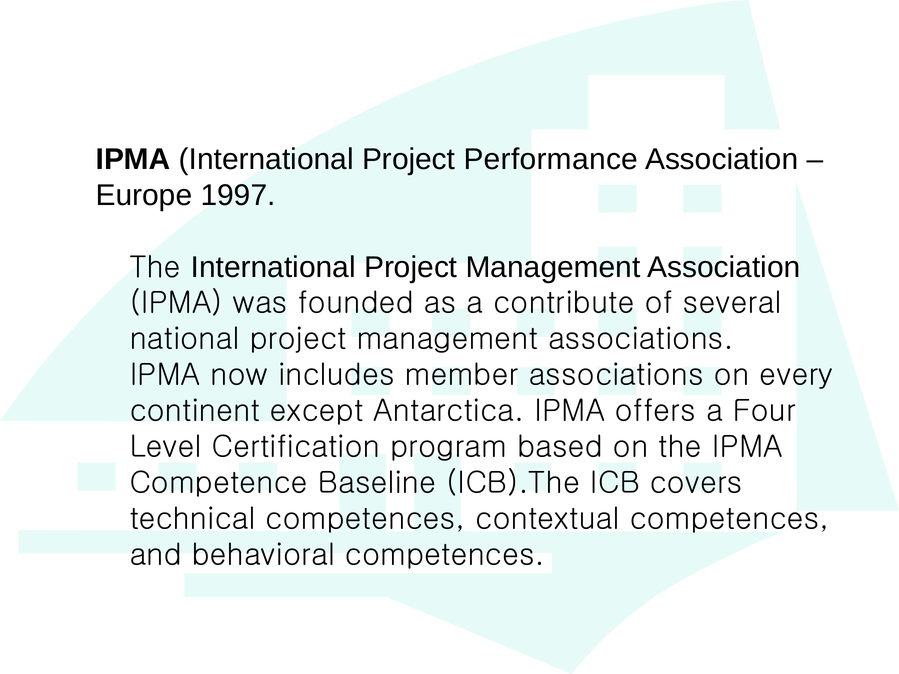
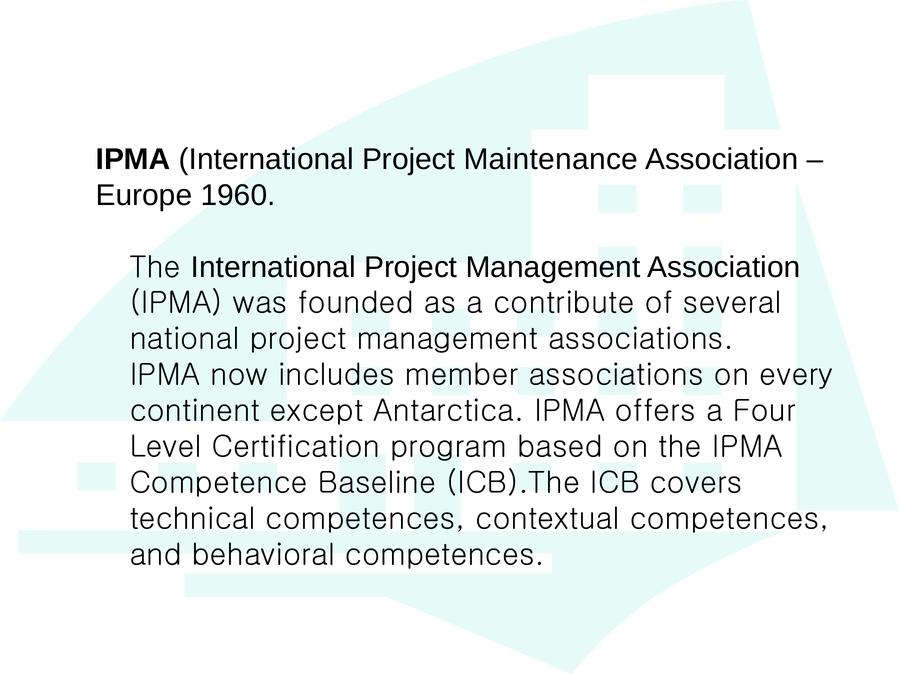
Performance: Performance -> Maintenance
1997: 1997 -> 1960
